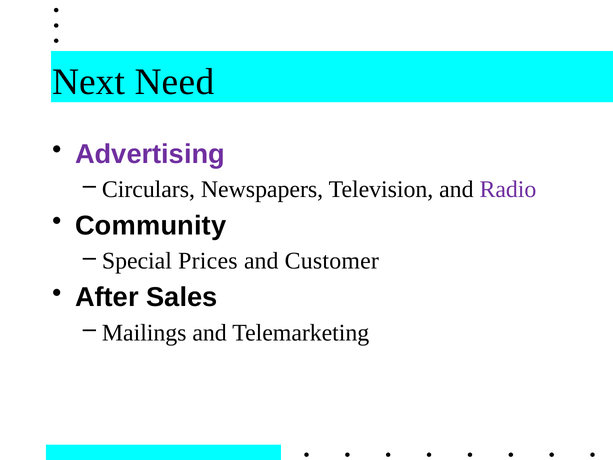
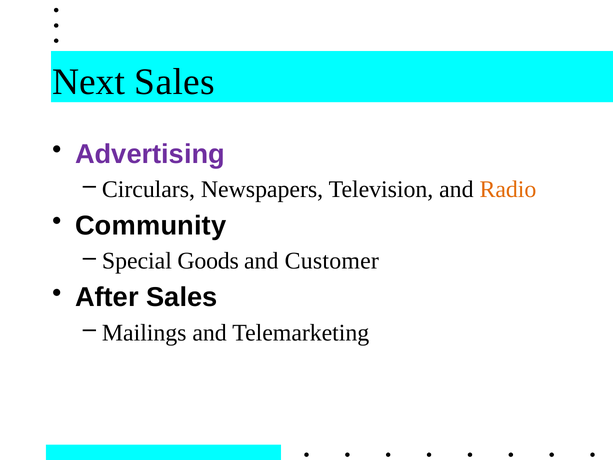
Next Need: Need -> Sales
Radio colour: purple -> orange
Prices: Prices -> Goods
